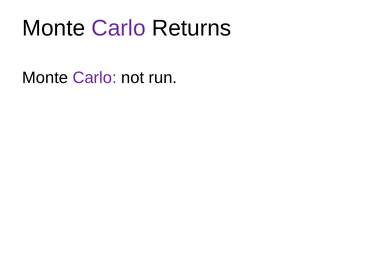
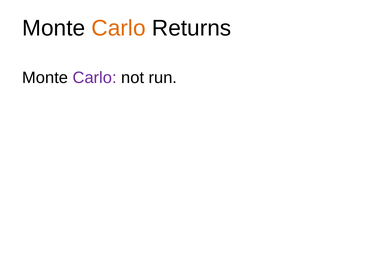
Carlo at (119, 28) colour: purple -> orange
